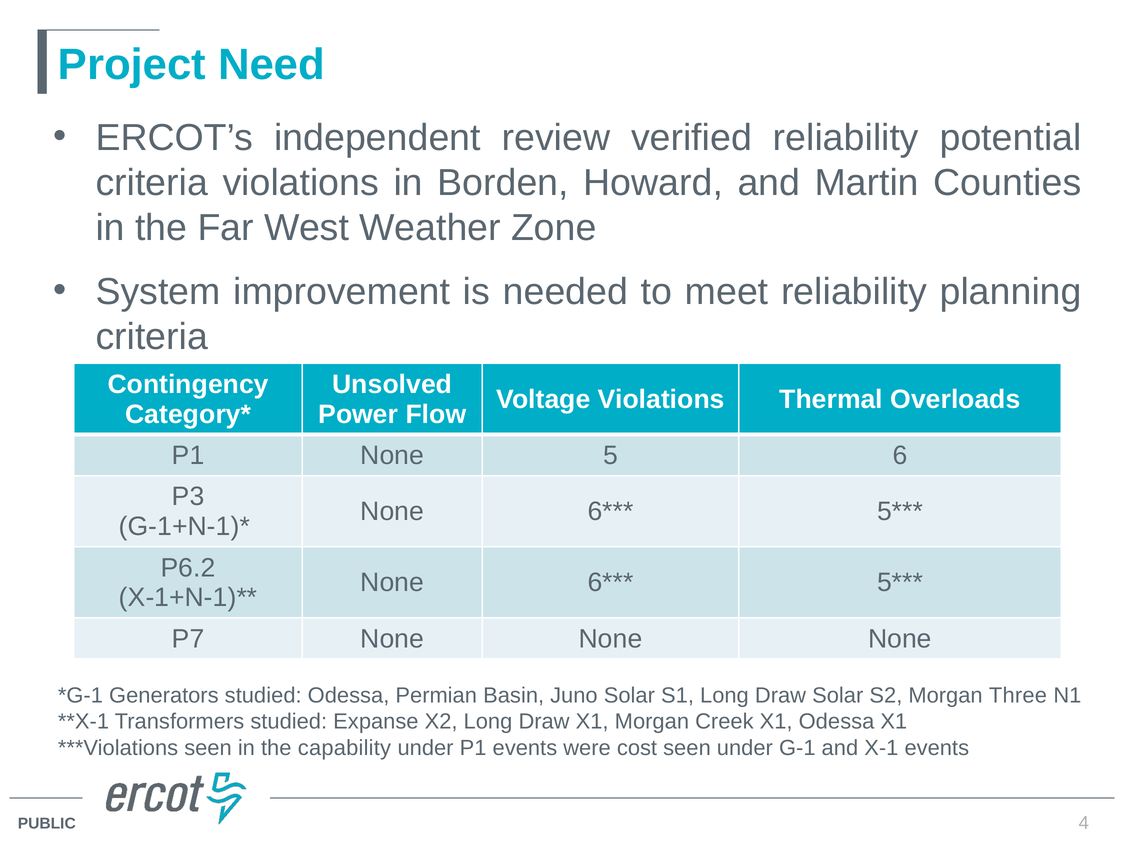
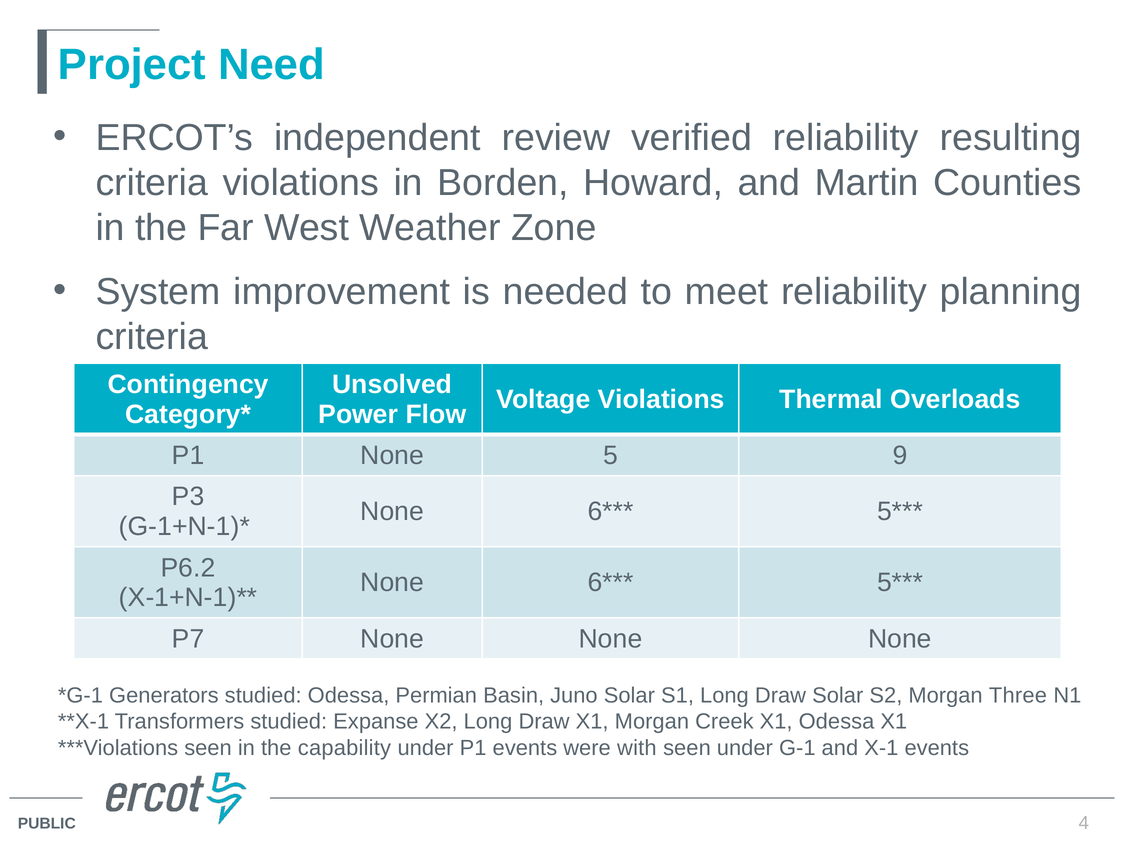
potential: potential -> resulting
6: 6 -> 9
cost: cost -> with
